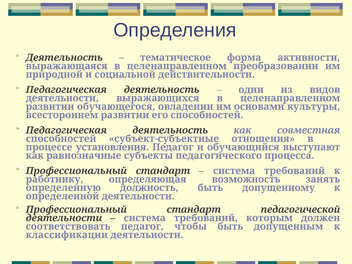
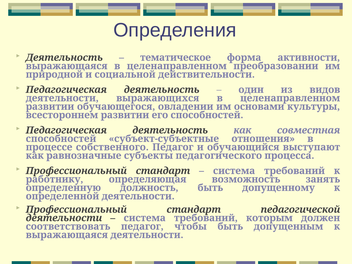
установления: установления -> собственного
классификации at (67, 235): классификации -> выражающаяся
